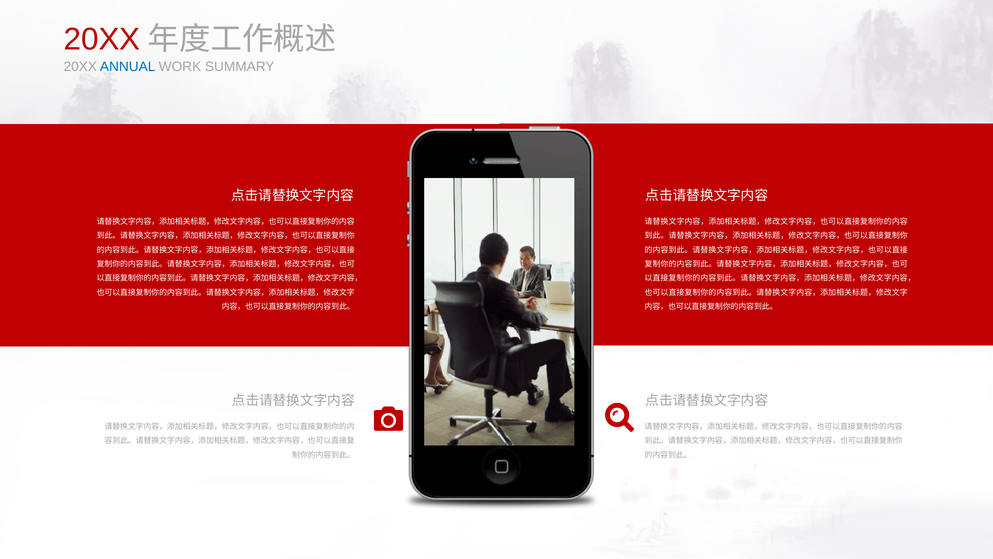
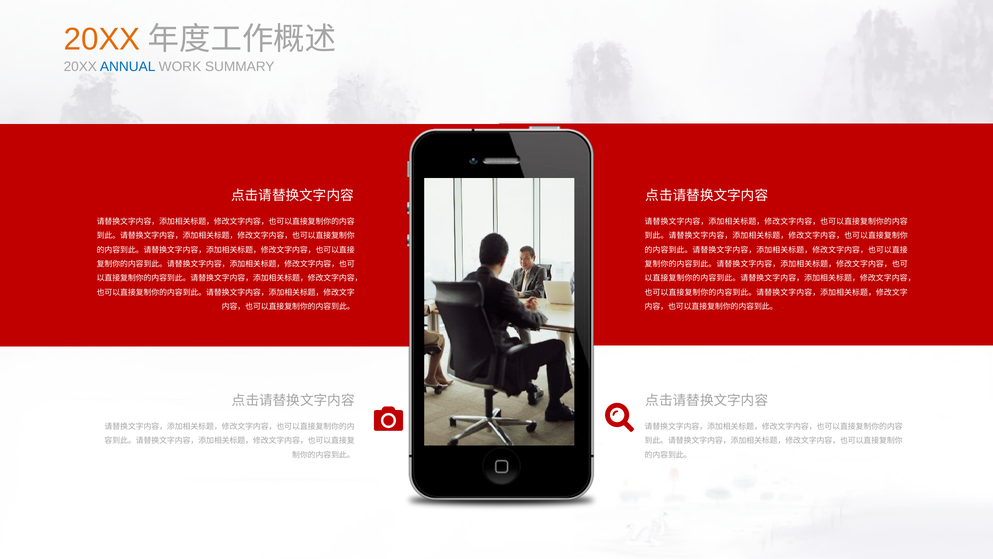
20XX at (102, 39) colour: red -> orange
